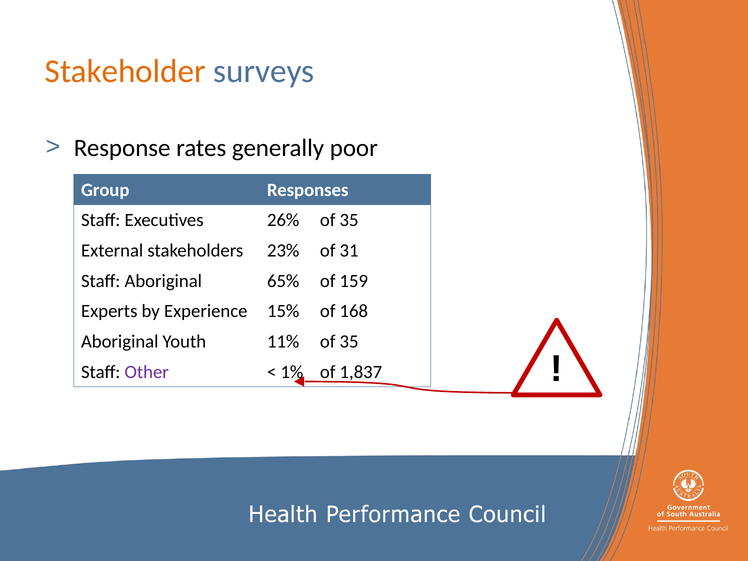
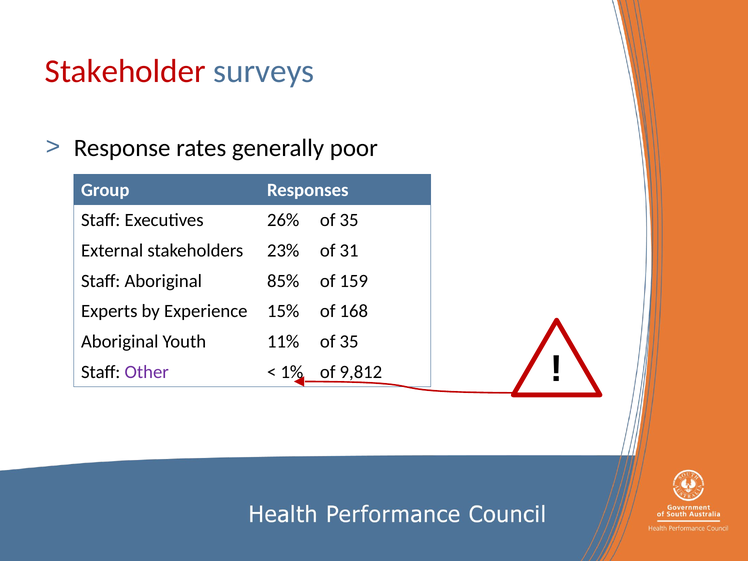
Stakeholder colour: orange -> red
65%: 65% -> 85%
1,837: 1,837 -> 9,812
